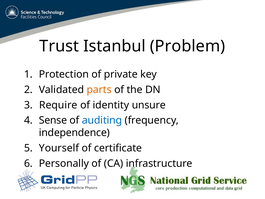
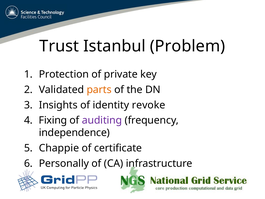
Require: Require -> Insights
unsure: unsure -> revoke
Sense: Sense -> Fixing
auditing colour: blue -> purple
Yourself: Yourself -> Chappie
